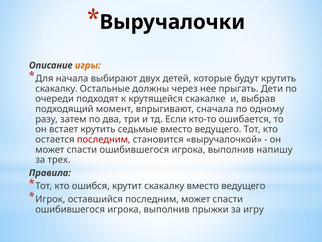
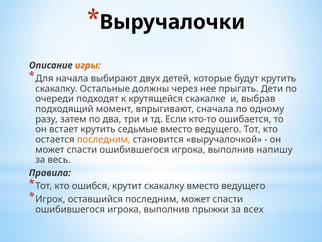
последним at (104, 139) colour: red -> orange
трех: трех -> весь
игру: игру -> всех
